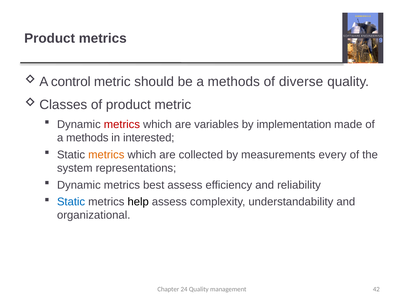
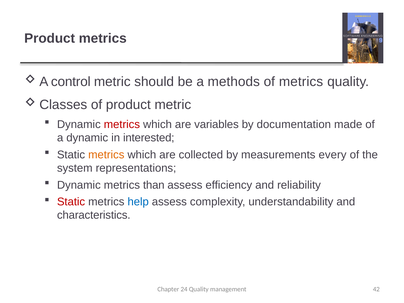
of diverse: diverse -> metrics
implementation: implementation -> documentation
methods at (87, 138): methods -> dynamic
best: best -> than
Static at (71, 202) colour: blue -> red
help colour: black -> blue
organizational: organizational -> characteristics
